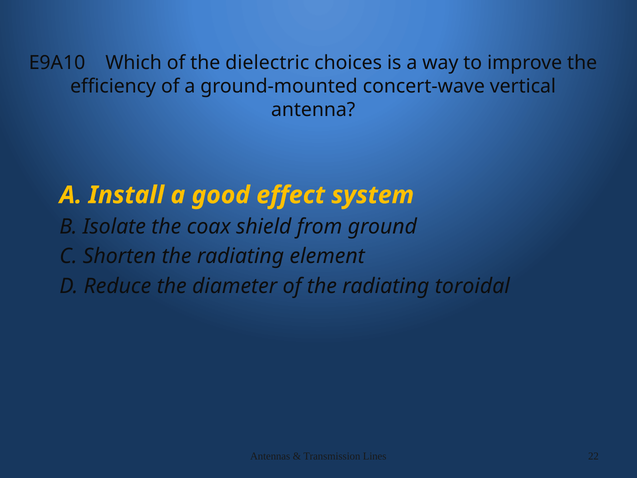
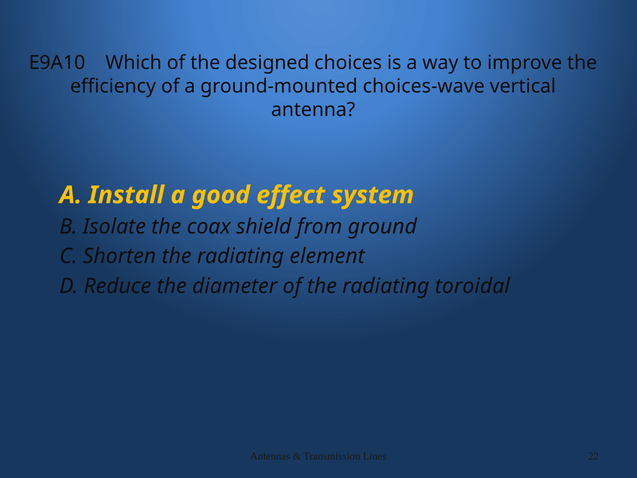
dielectric: dielectric -> designed
concert-wave: concert-wave -> choices-wave
